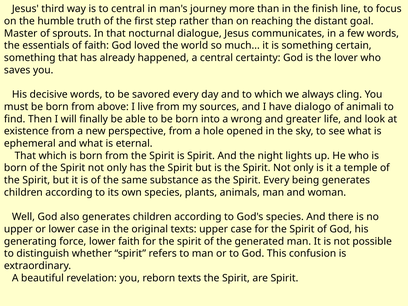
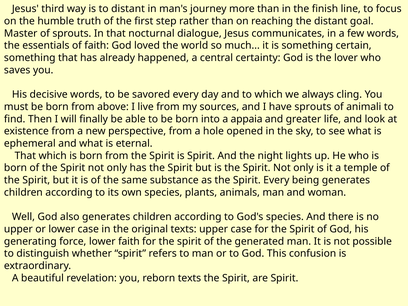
to central: central -> distant
have dialogo: dialogo -> sprouts
wrong: wrong -> appaia
